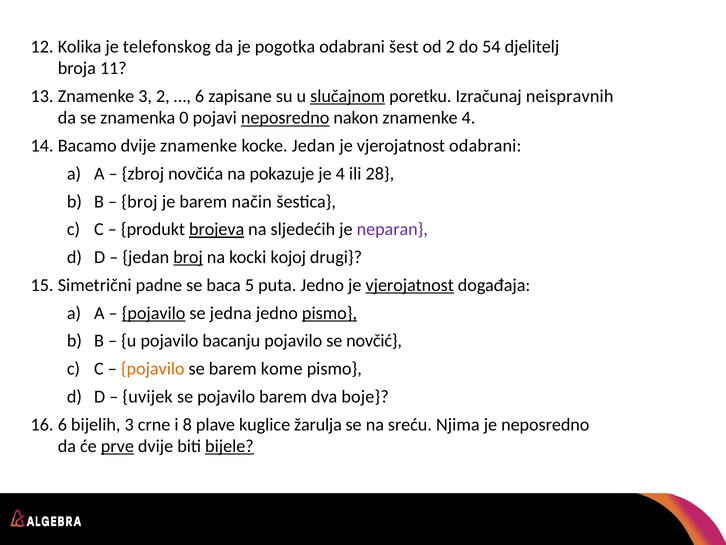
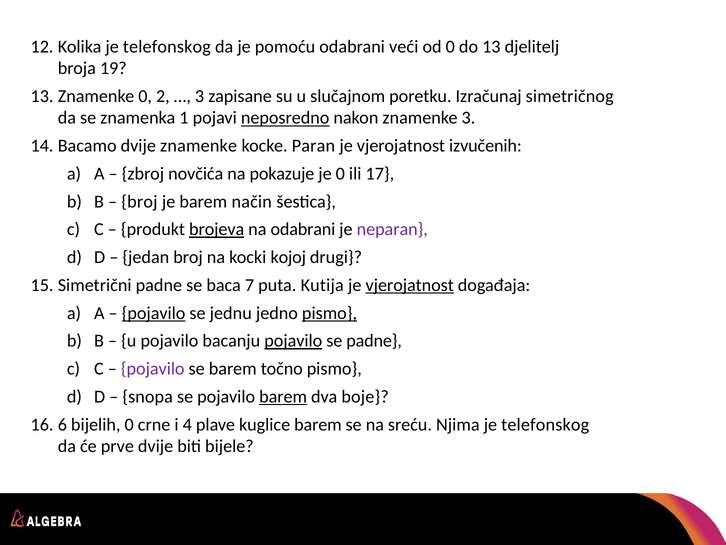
pogotka: pogotka -> pomoću
šest: šest -> veći
od 2: 2 -> 0
54: 54 -> 13
11: 11 -> 19
3 at (145, 96): 3 -> 0
6 at (200, 96): 6 -> 3
slučajnom underline: present -> none
neispravnih: neispravnih -> simetričnog
0: 0 -> 1
znamenke 4: 4 -> 3
kocke Jedan: Jedan -> Paran
vjerojatnost odabrani: odabrani -> izvučenih
je 4: 4 -> 0
28: 28 -> 17
na sljedećih: sljedećih -> odabrani
broj at (188, 257) underline: present -> none
5: 5 -> 7
puta Jedno: Jedno -> Kutija
jedna: jedna -> jednu
pojavilo at (293, 341) underline: none -> present
se novčić: novčić -> padne
pojavilo at (153, 368) colour: orange -> purple
kome: kome -> točno
uvijek: uvijek -> snopa
barem at (283, 396) underline: none -> present
bijelih 3: 3 -> 0
8: 8 -> 4
kuglice žarulja: žarulja -> barem
neposredno at (545, 424): neposredno -> telefonskog
prve underline: present -> none
bijele underline: present -> none
